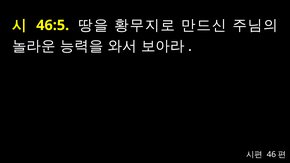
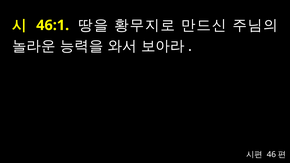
46:5: 46:5 -> 46:1
